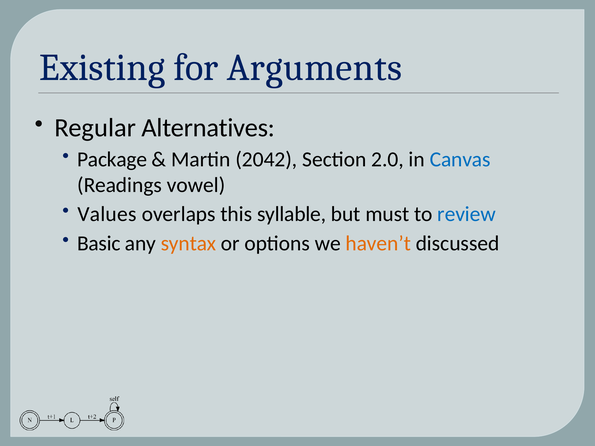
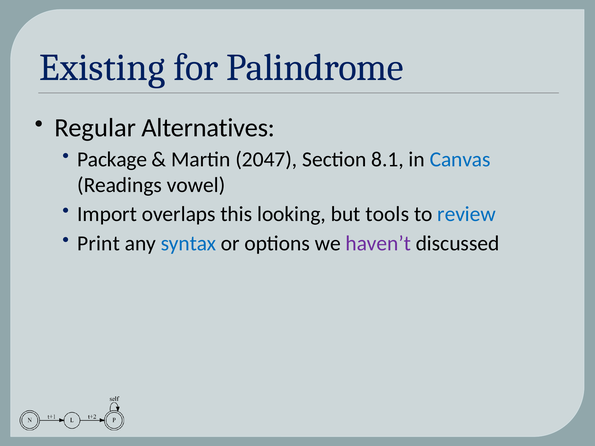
Arguments: Arguments -> Palindrome
2042: 2042 -> 2047
2.0: 2.0 -> 8.1
Values: Values -> Import
syllable: syllable -> looking
must: must -> tools
Basic: Basic -> Print
syntax colour: orange -> blue
haven’t colour: orange -> purple
